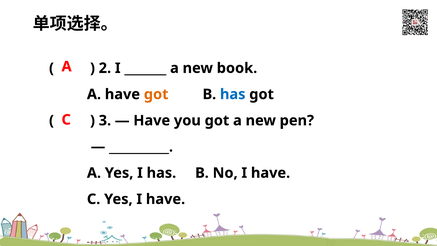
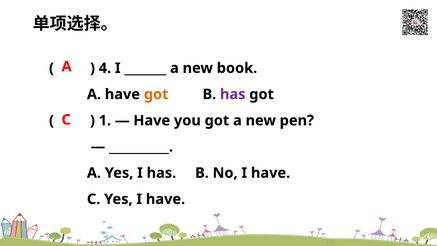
2: 2 -> 4
has at (233, 94) colour: blue -> purple
3: 3 -> 1
